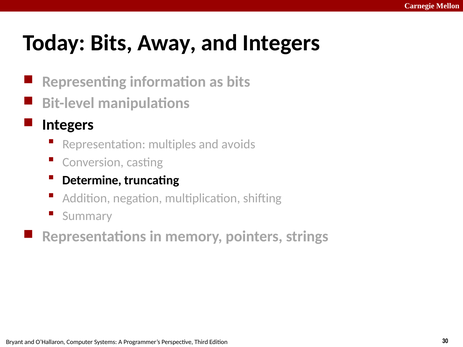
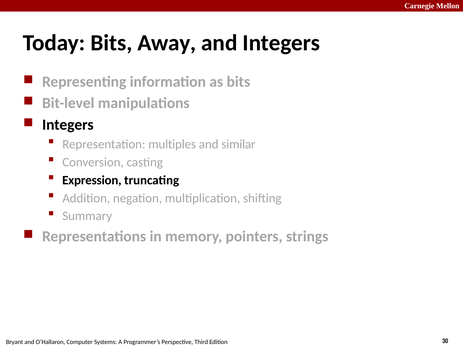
avoids: avoids -> similar
Determine: Determine -> Expression
